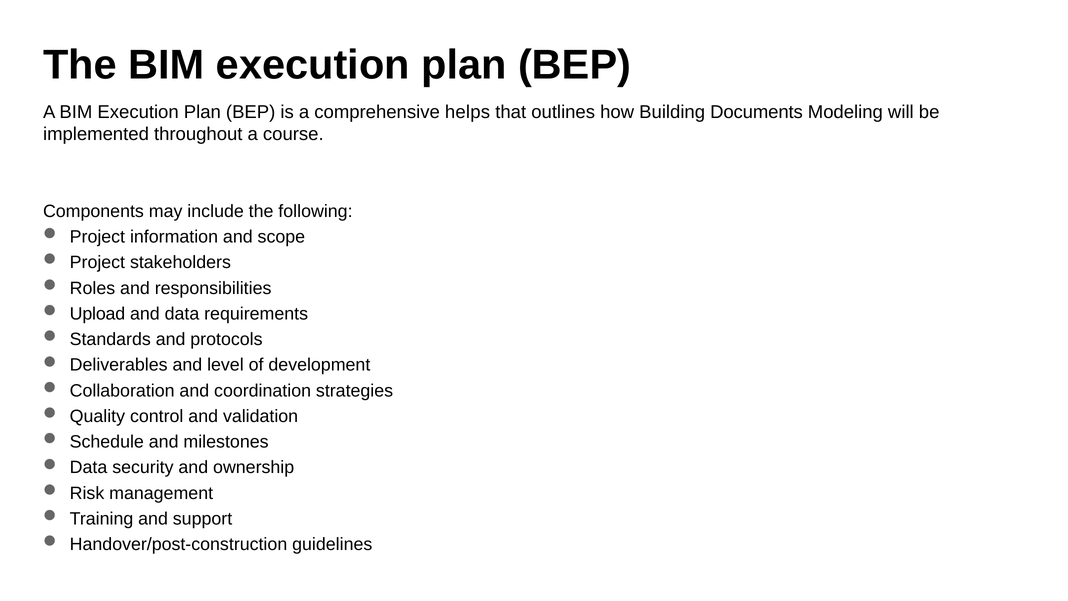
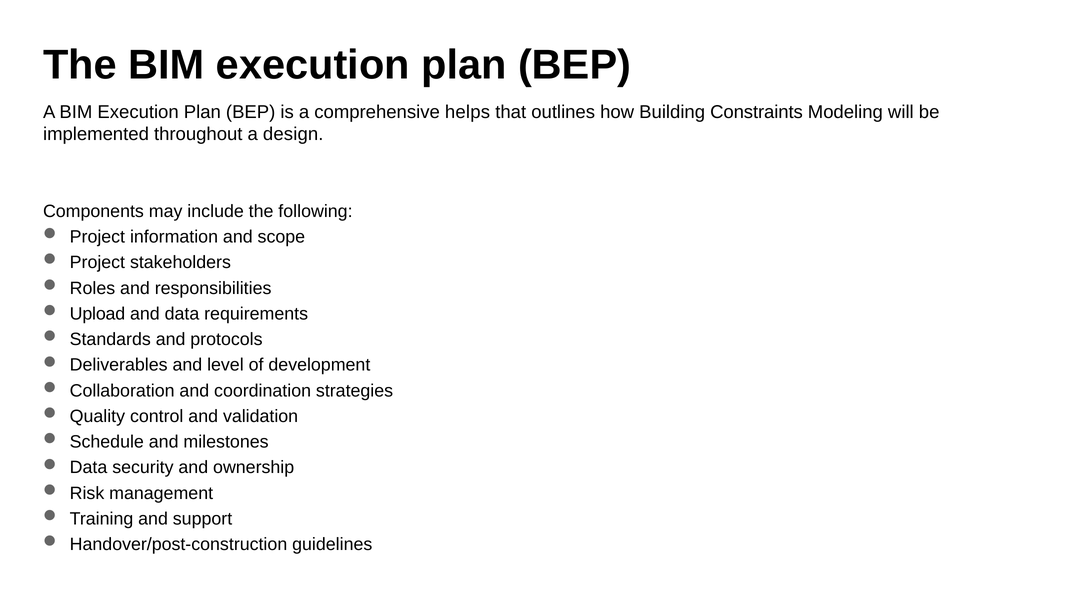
Documents: Documents -> Constraints
course: course -> design
